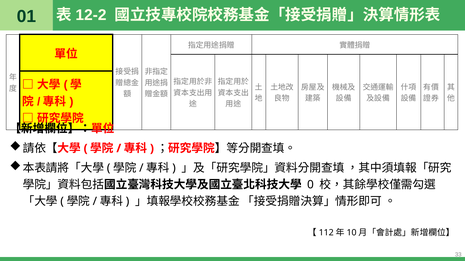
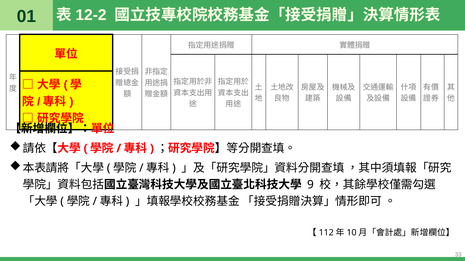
0: 0 -> 9
